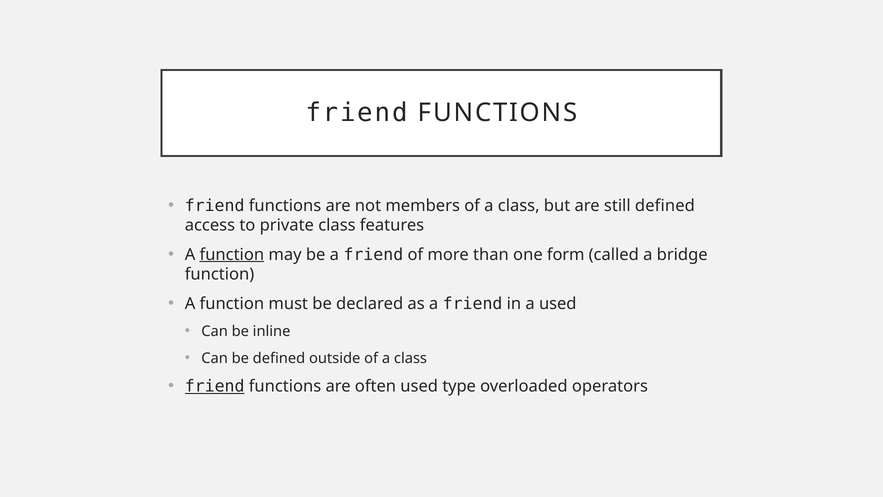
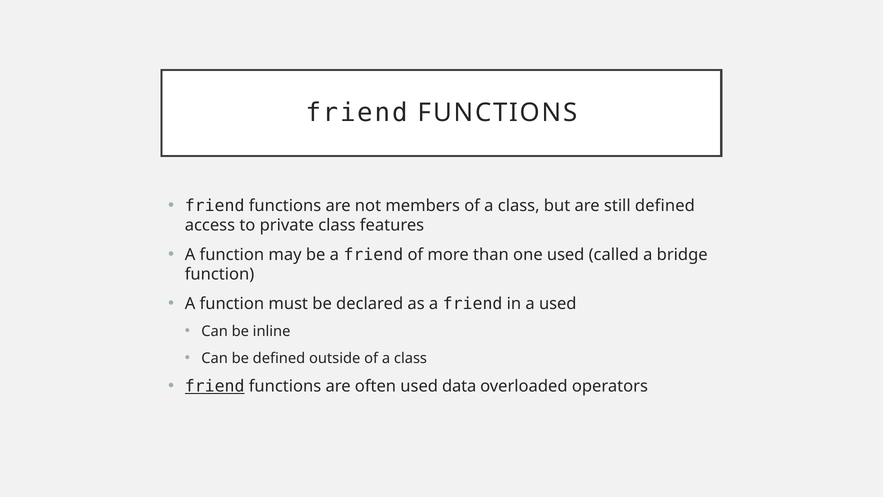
function at (232, 254) underline: present -> none
one form: form -> used
type: type -> data
